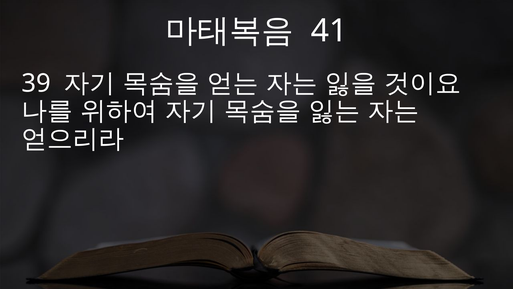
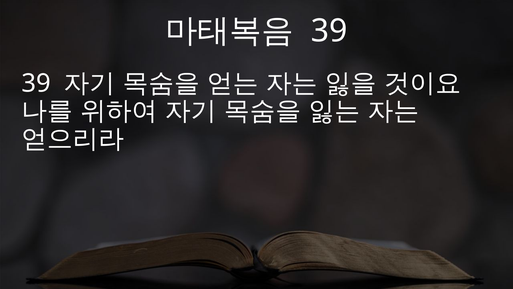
41 at (329, 31): 41 -> 39
